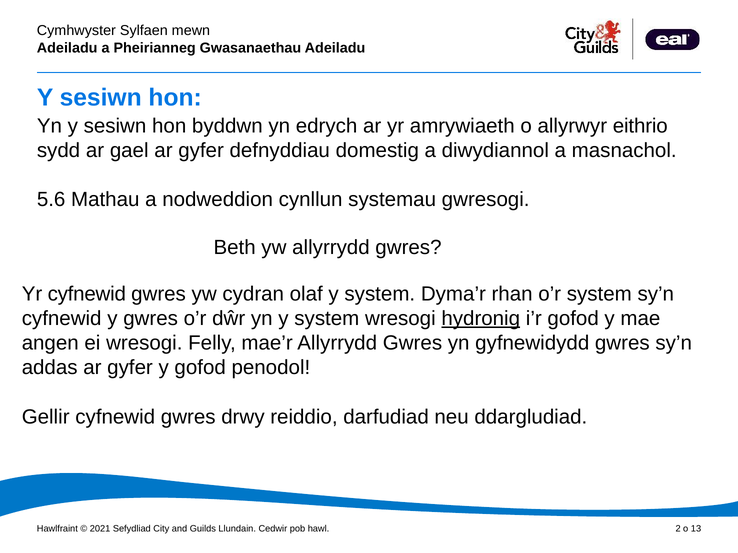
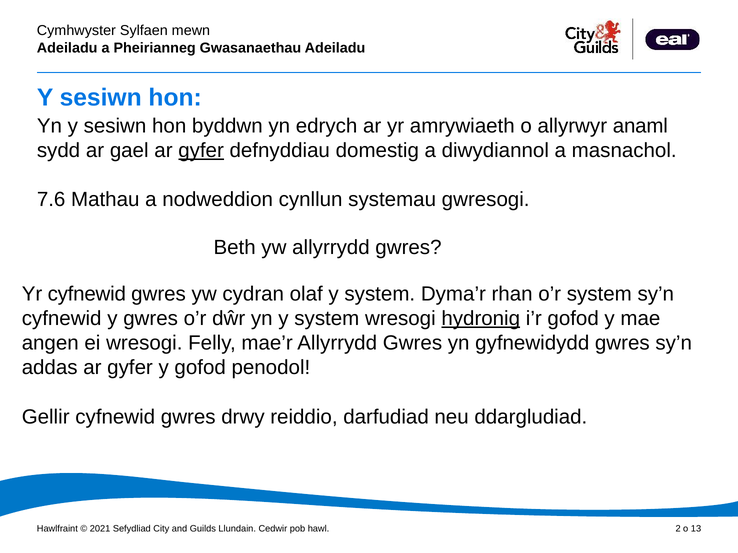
eithrio: eithrio -> anaml
gyfer at (201, 151) underline: none -> present
5.6: 5.6 -> 7.6
